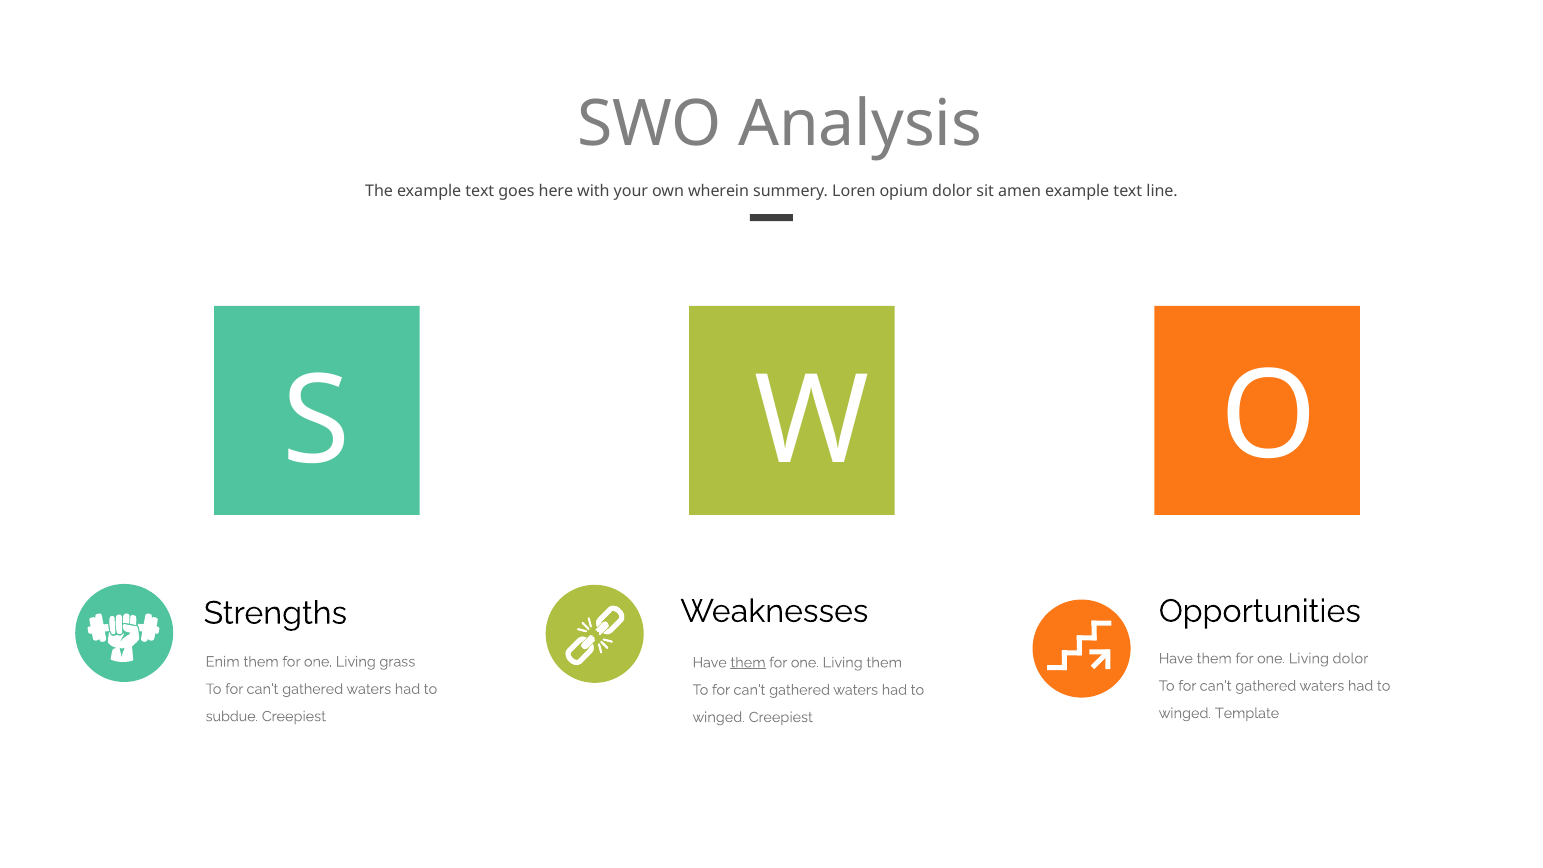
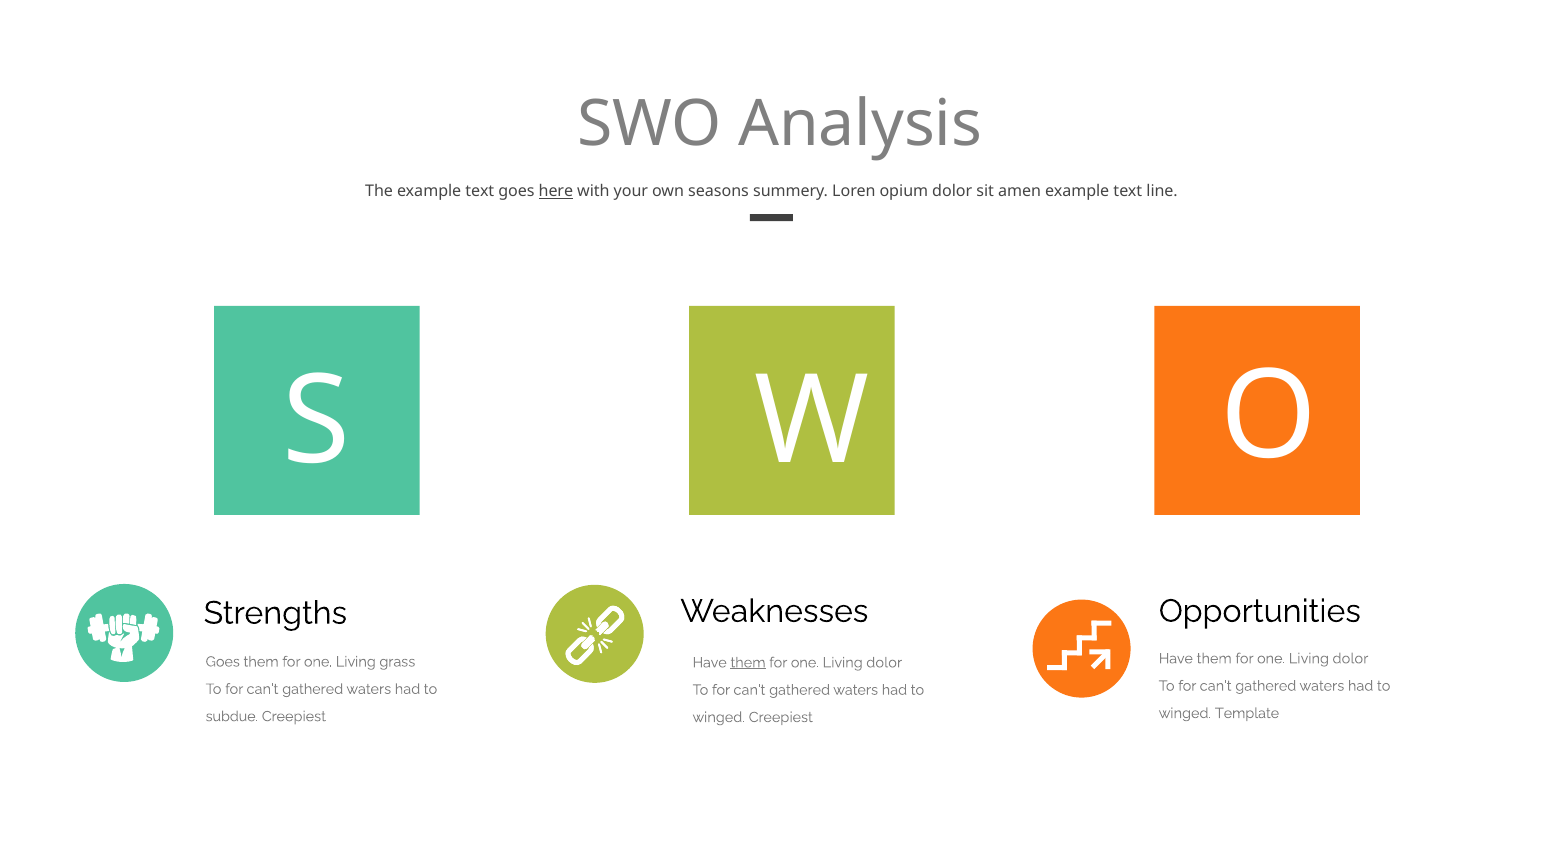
here underline: none -> present
wherein: wherein -> seasons
Enim at (223, 662): Enim -> Goes
them at (884, 663): them -> dolor
